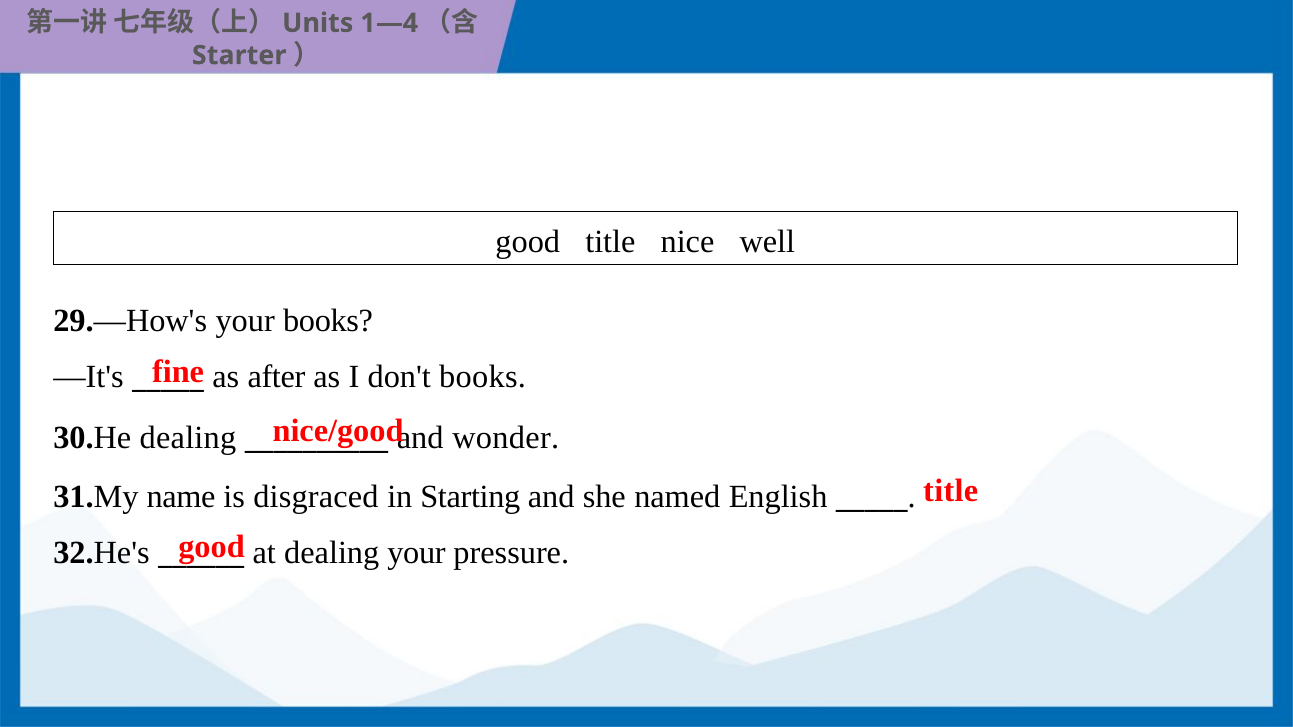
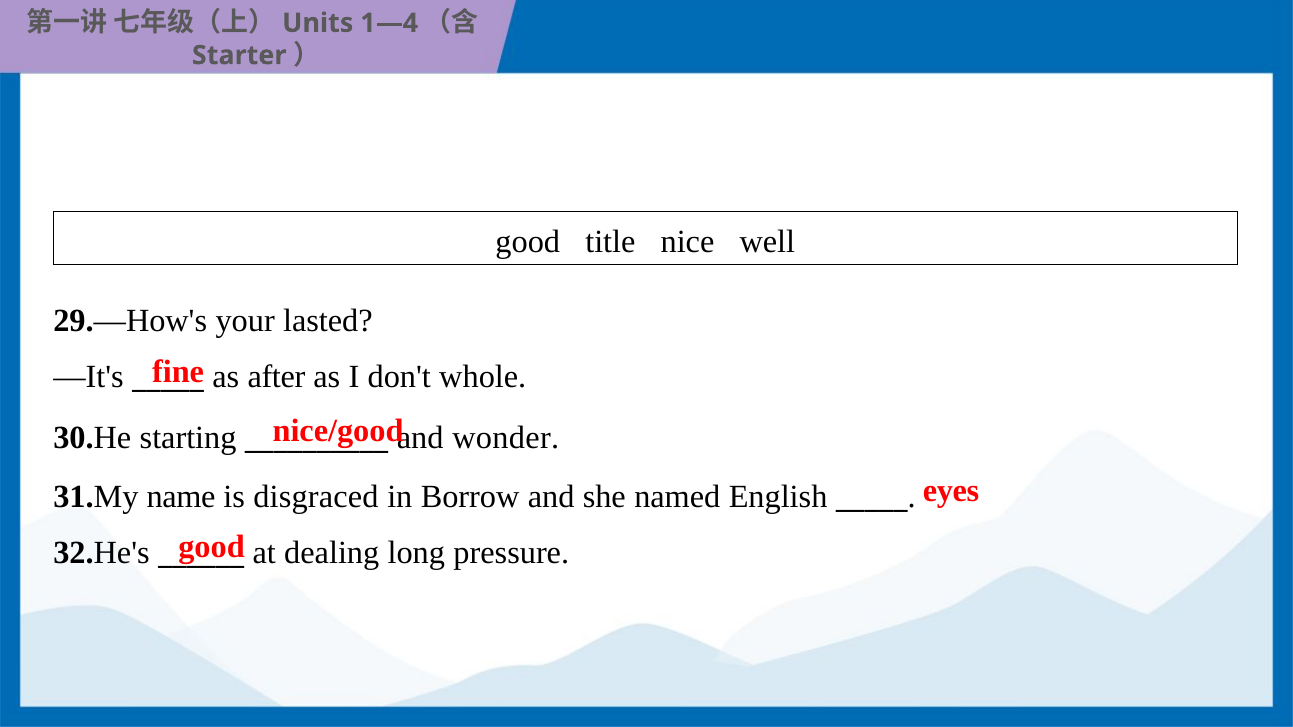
your books: books -> lasted
don't books: books -> whole
30.He dealing: dealing -> starting
title at (951, 491): title -> eyes
Starting: Starting -> Borrow
dealing your: your -> long
